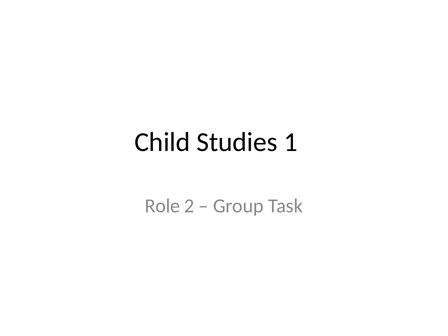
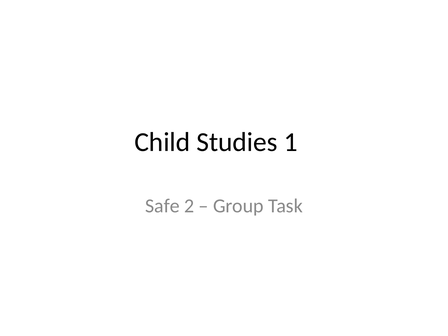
Role: Role -> Safe
